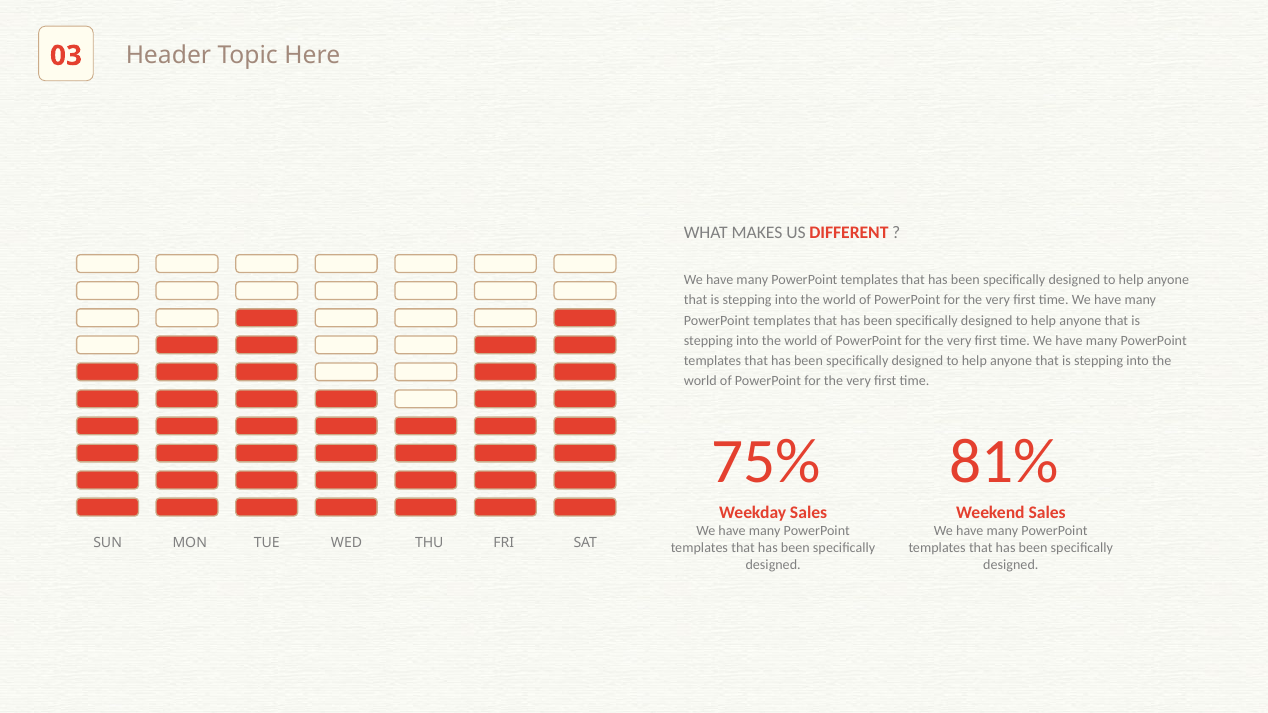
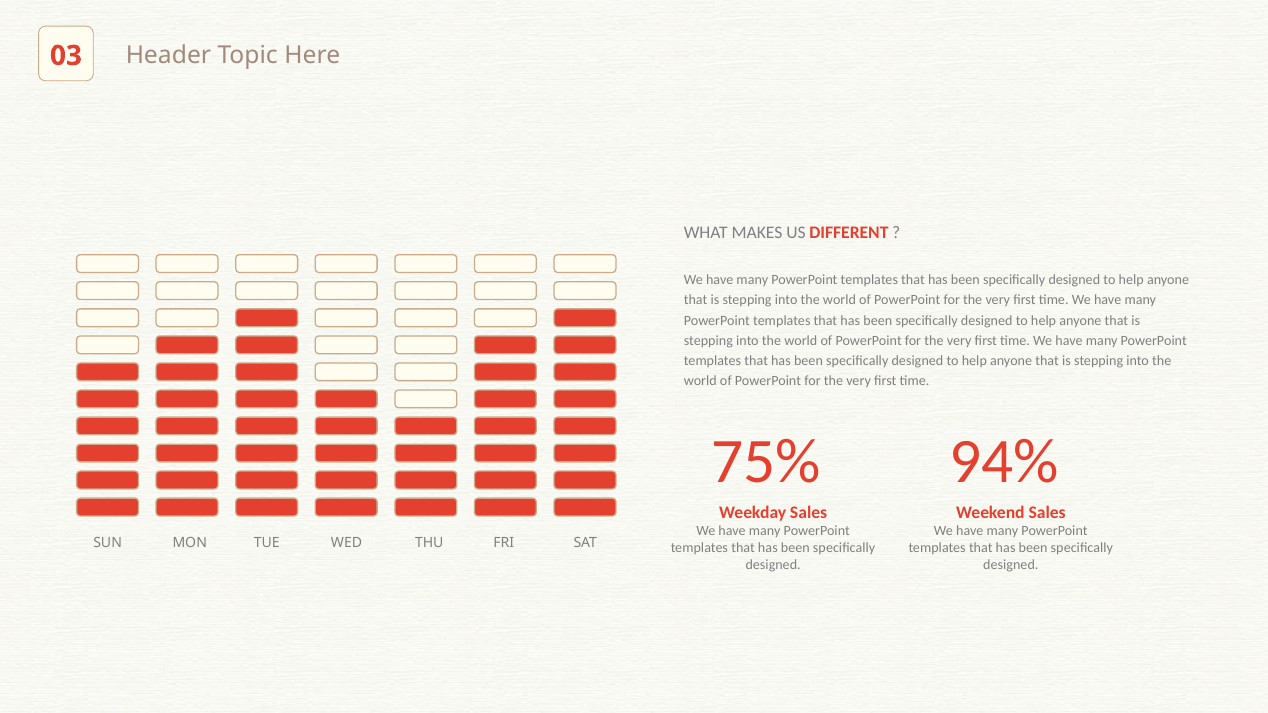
81%: 81% -> 94%
